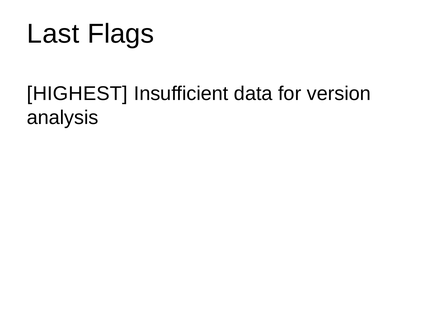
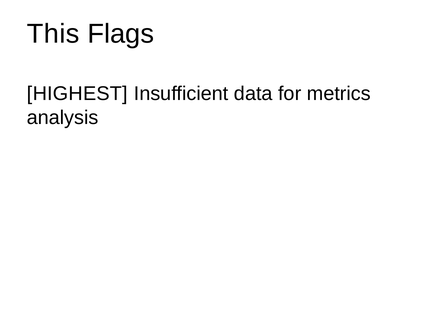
Last: Last -> This
version: version -> metrics
